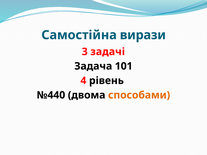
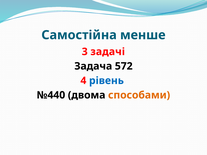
вирази: вирази -> менше
101: 101 -> 572
рівень colour: black -> blue
